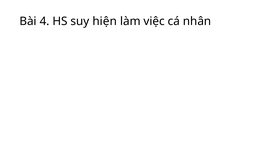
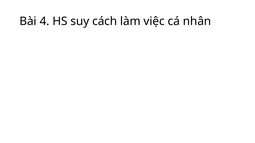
hiện: hiện -> cách
